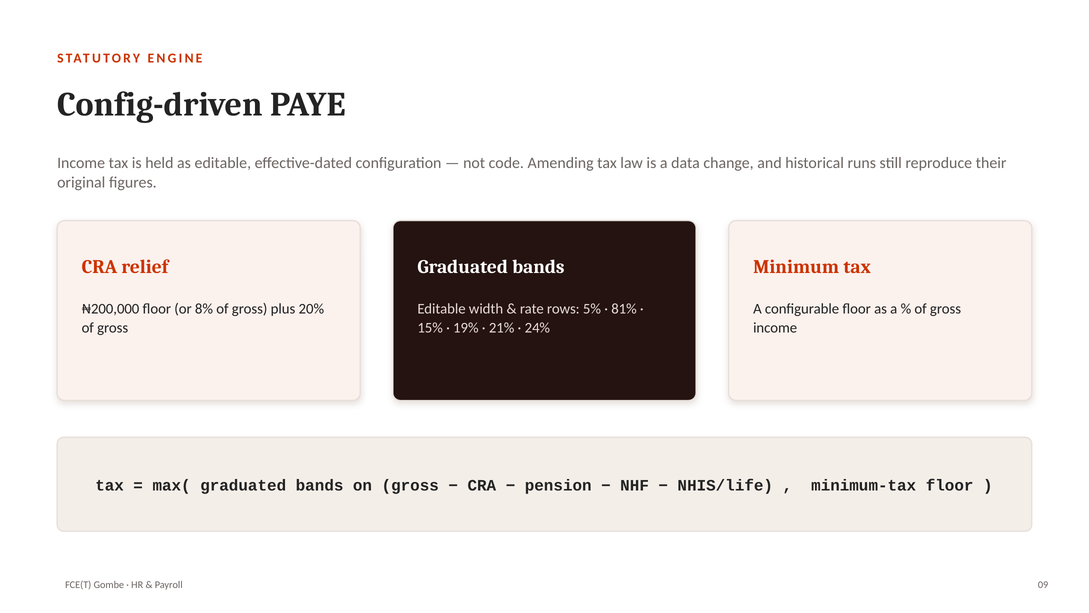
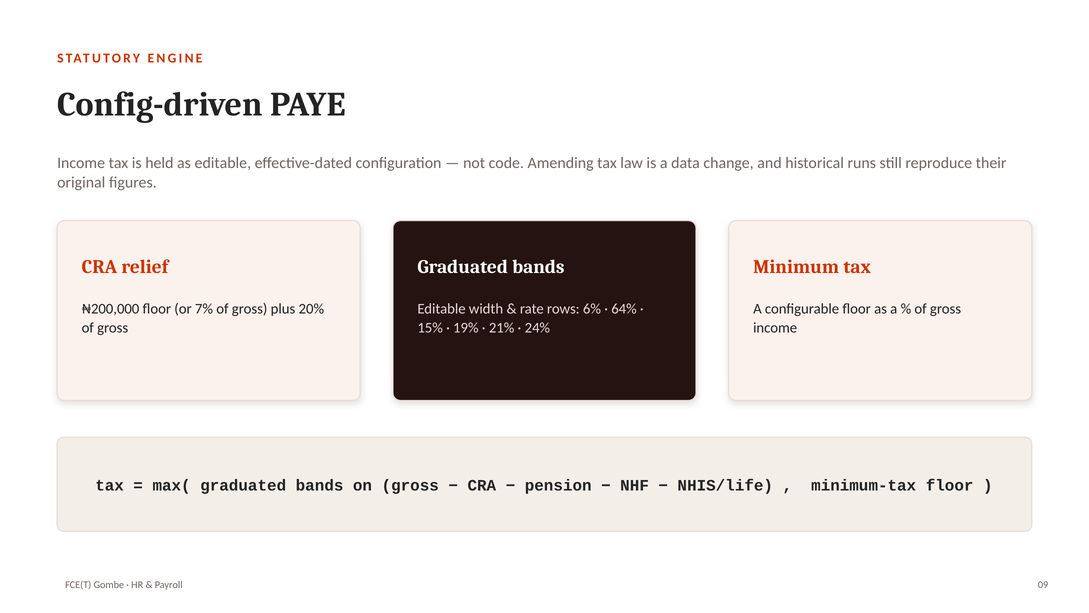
8%: 8% -> 7%
5%: 5% -> 6%
81%: 81% -> 64%
